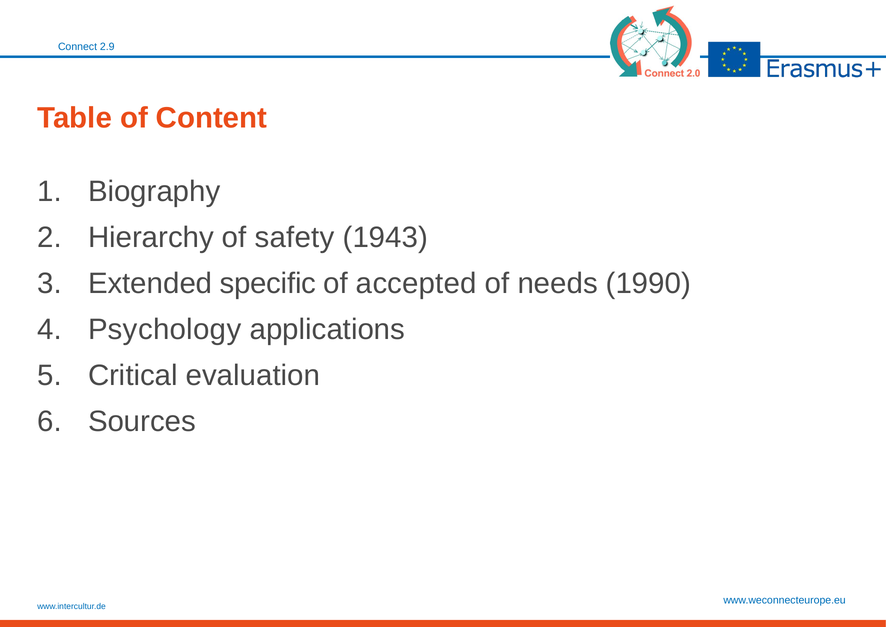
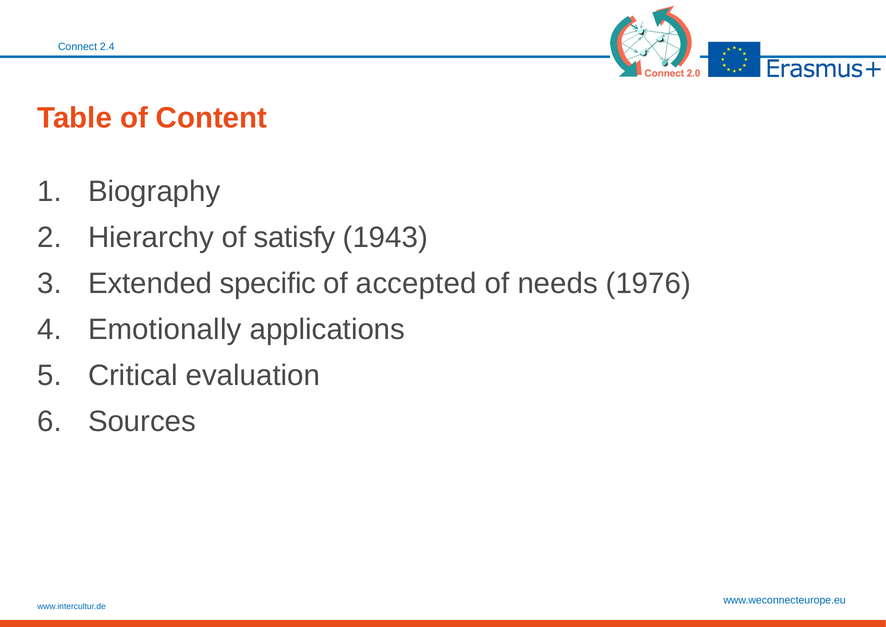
2.9: 2.9 -> 2.4
safety: safety -> satisfy
1990: 1990 -> 1976
Psychology: Psychology -> Emotionally
